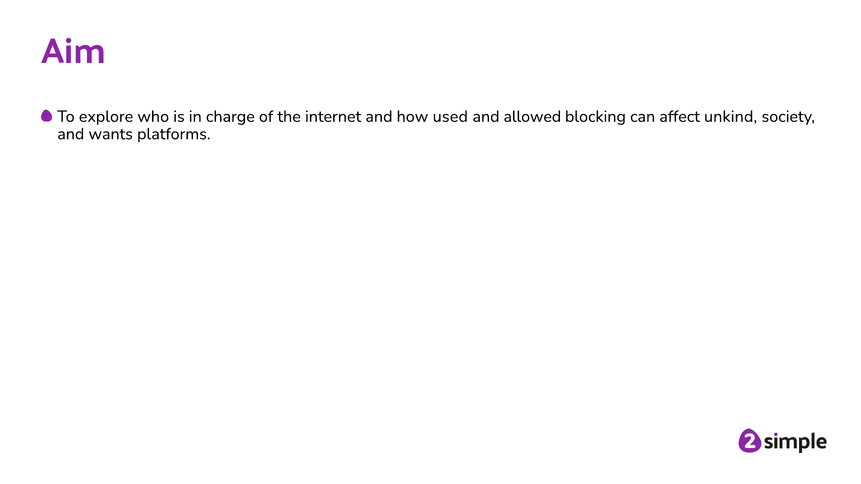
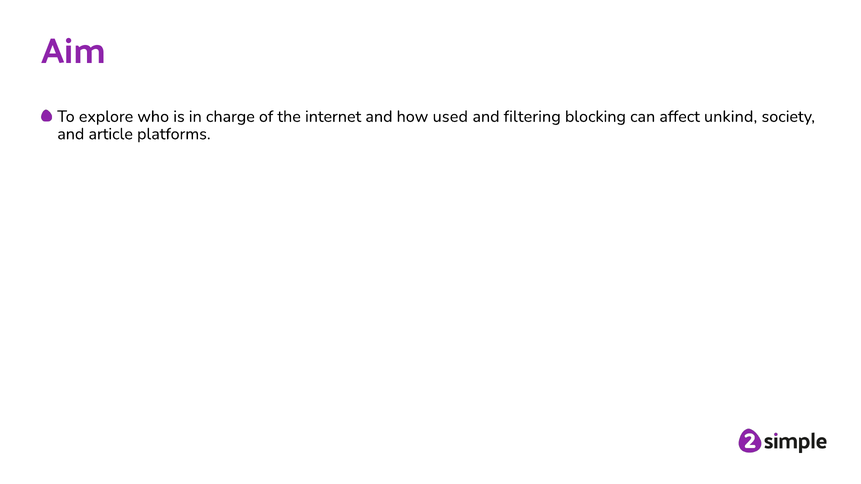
allowed: allowed -> filtering
wants: wants -> article
